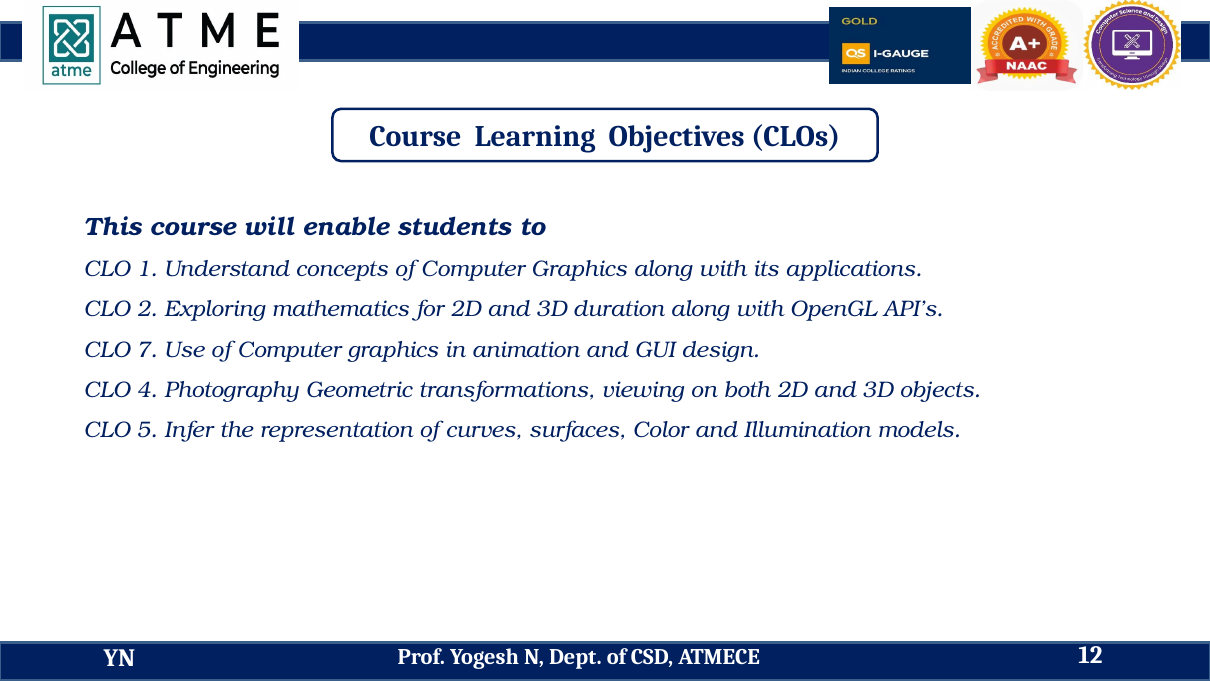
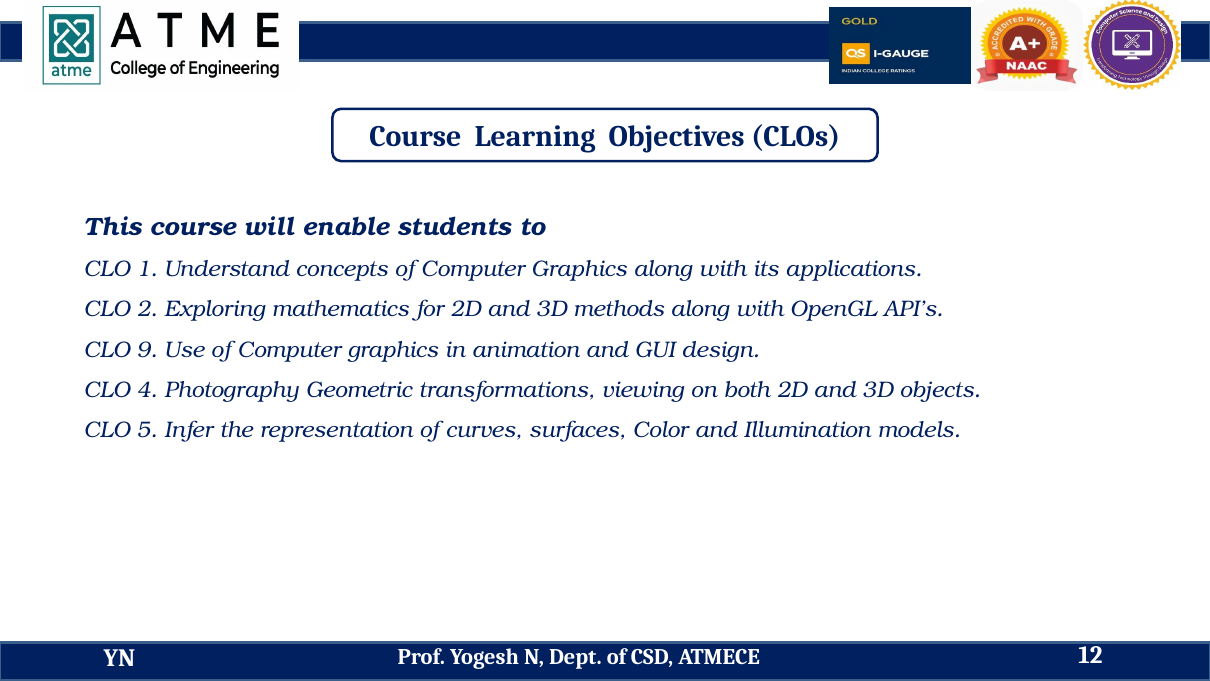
duration: duration -> methods
7: 7 -> 9
